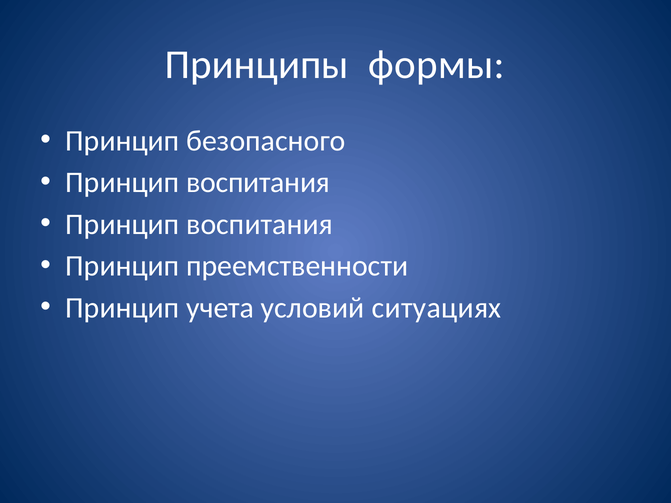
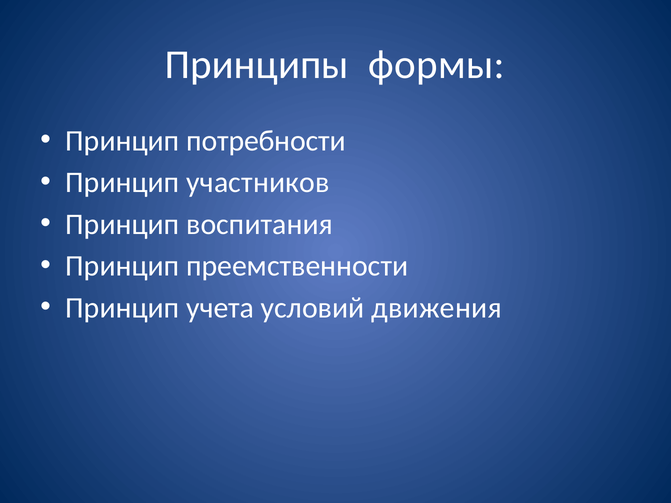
безопасного: безопасного -> потребности
воспитания at (258, 183): воспитания -> участников
ситуациях: ситуациях -> движения
